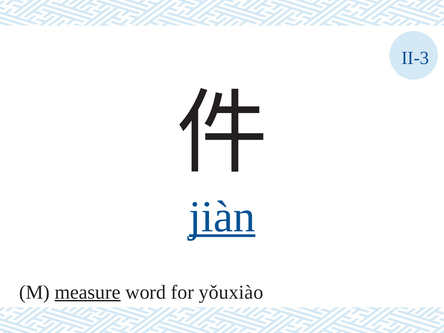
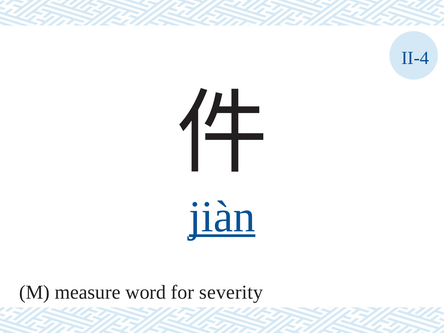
II-3: II-3 -> II-4
measure underline: present -> none
yǒuxiào: yǒuxiào -> severity
